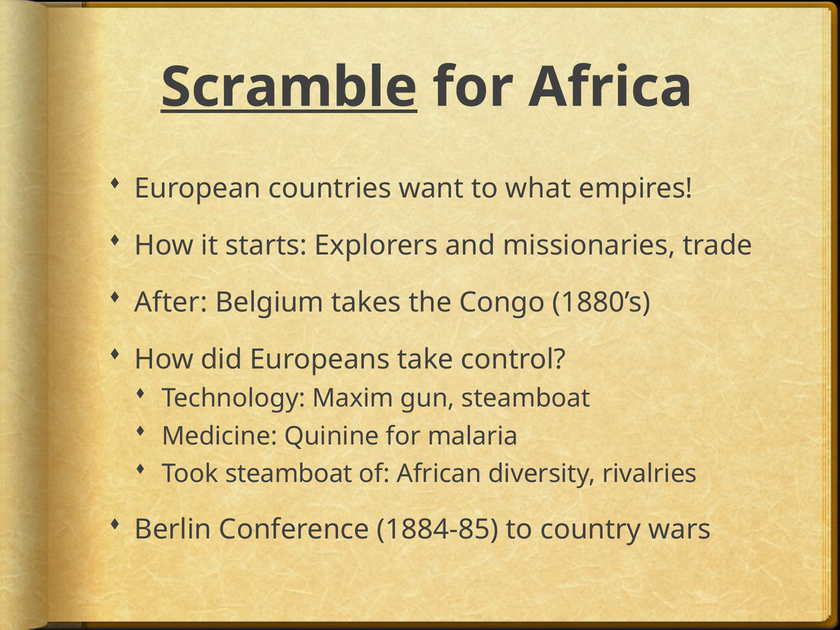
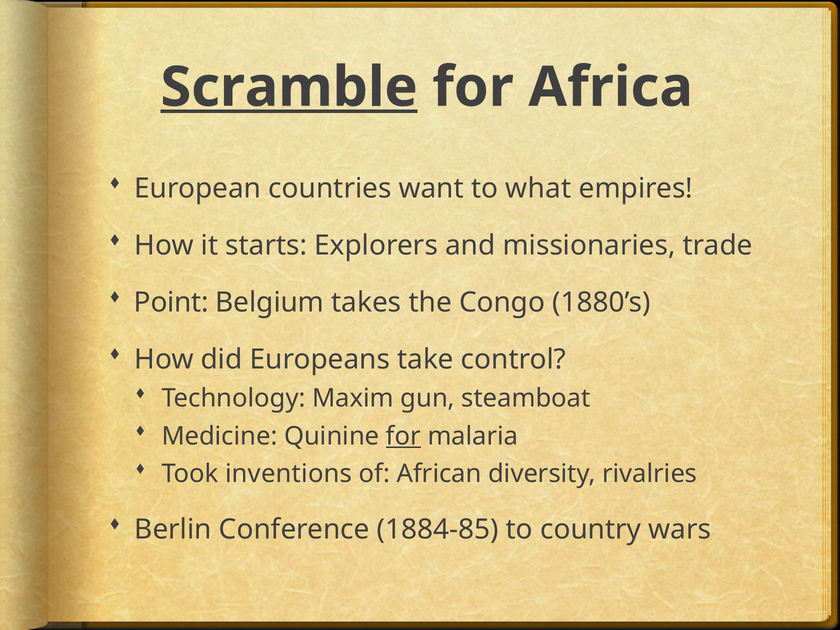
After: After -> Point
for at (403, 436) underline: none -> present
Took steamboat: steamboat -> inventions
